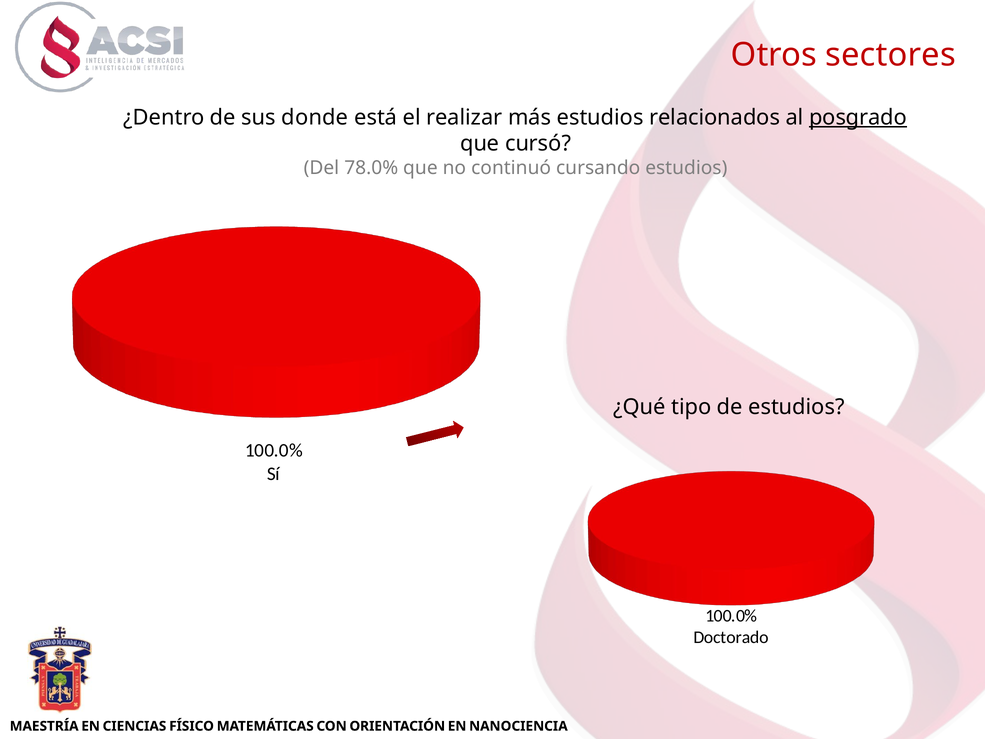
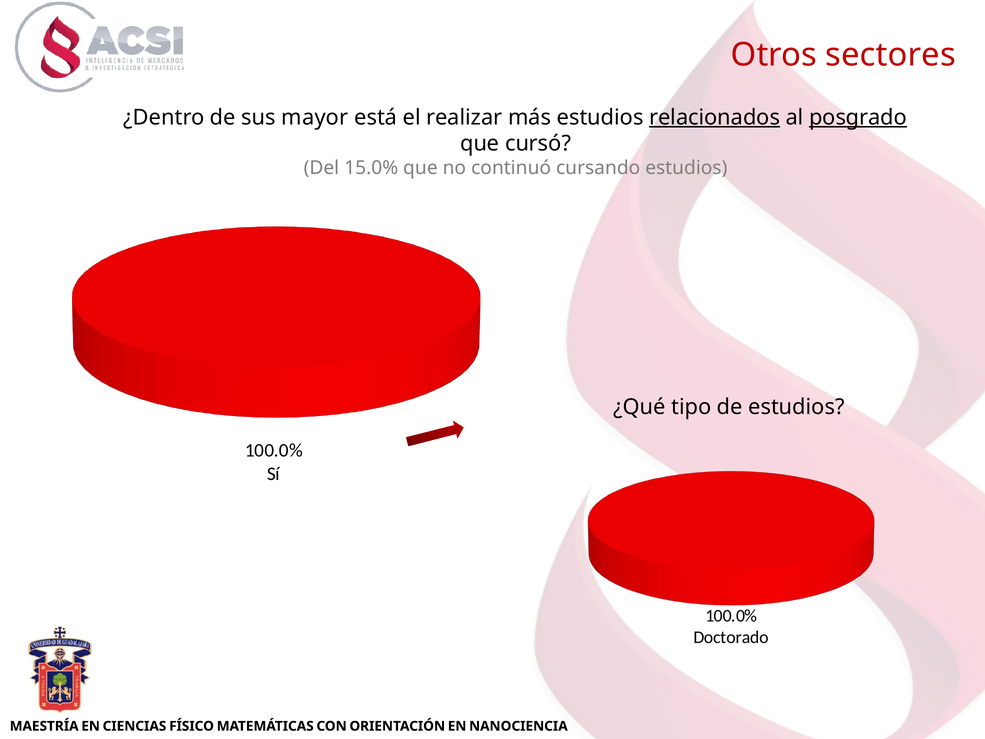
donde: donde -> mayor
relacionados underline: none -> present
78.0%: 78.0% -> 15.0%
